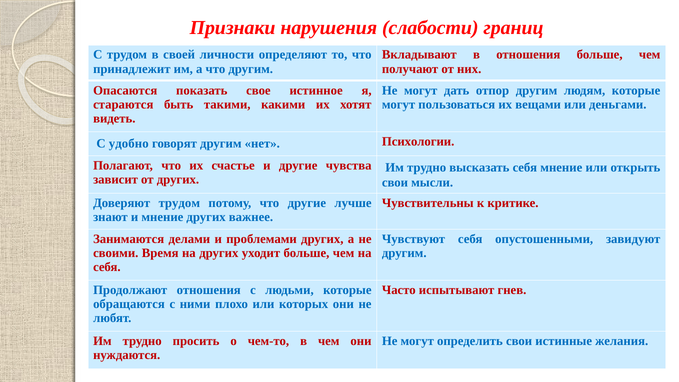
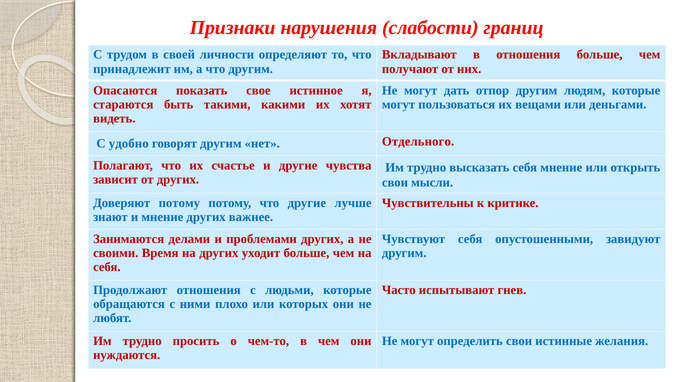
Психологии: Психологии -> Отдельного
Доверяют трудом: трудом -> потому
